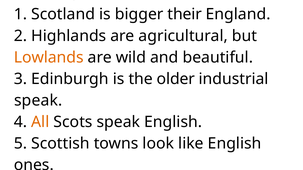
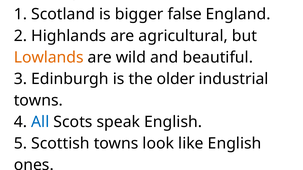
bigger their: their -> false
speak at (38, 101): speak -> towns
All colour: orange -> blue
